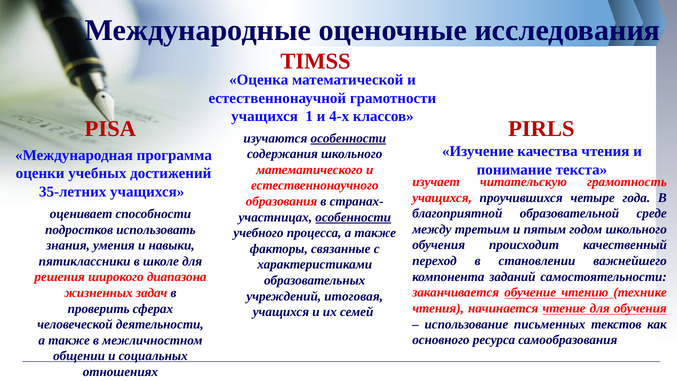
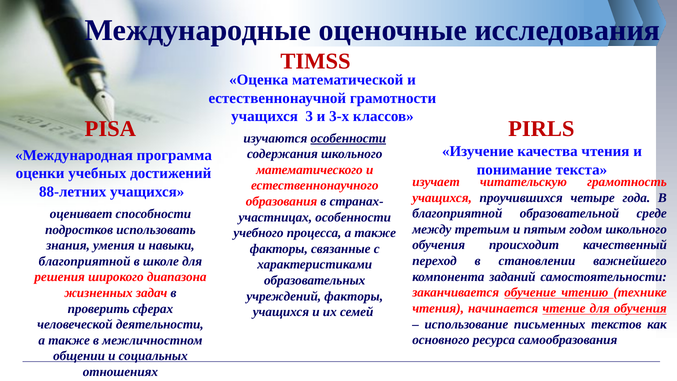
1: 1 -> 3
4-х: 4-х -> 3-х
35-летних: 35-летних -> 88-летних
особенности at (353, 217) underline: present -> none
пятиклассники at (85, 261): пятиклассники -> благоприятной
учреждений итоговая: итоговая -> факторы
